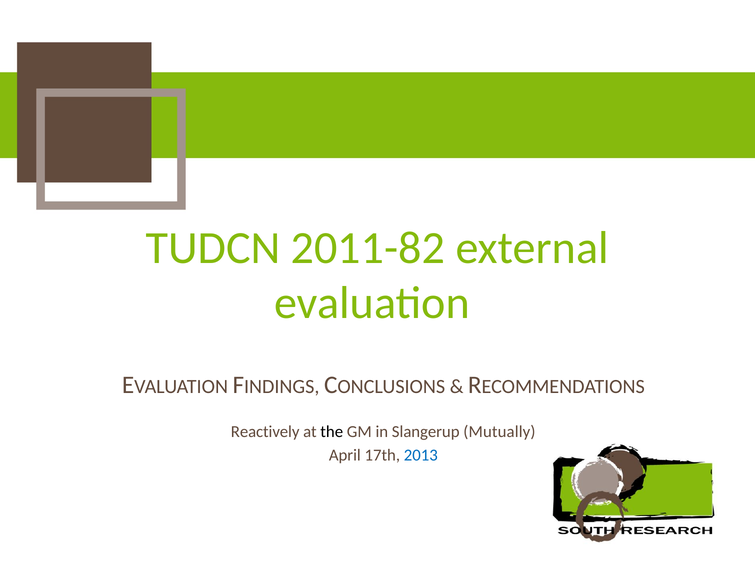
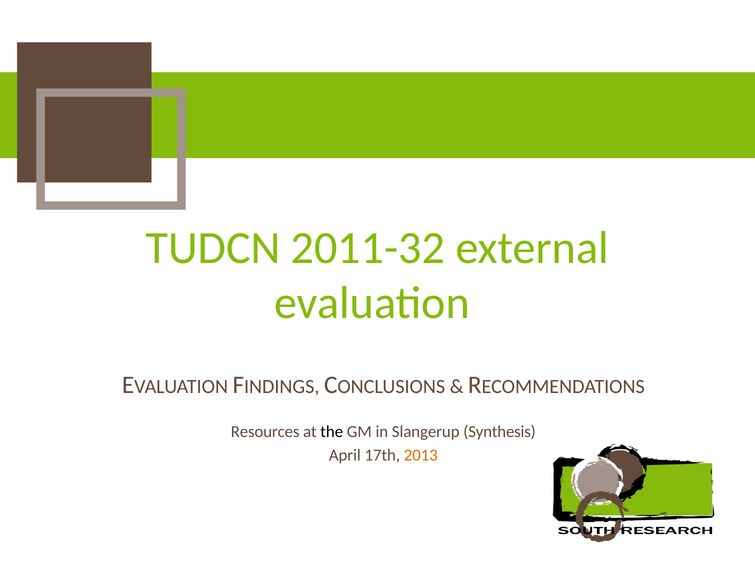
2011-82: 2011-82 -> 2011-32
Reactively: Reactively -> Resources
Mutually: Mutually -> Synthesis
2013 colour: blue -> orange
